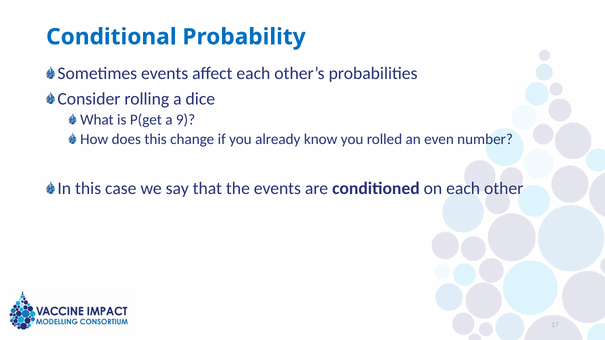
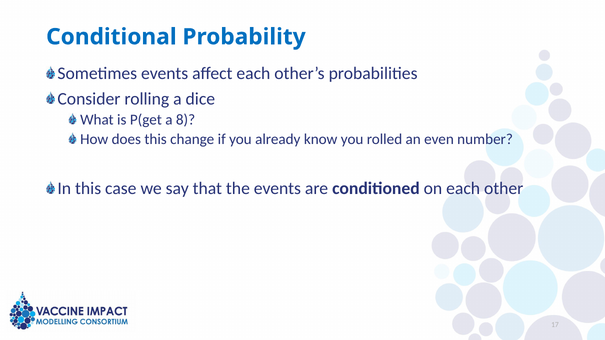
9: 9 -> 8
